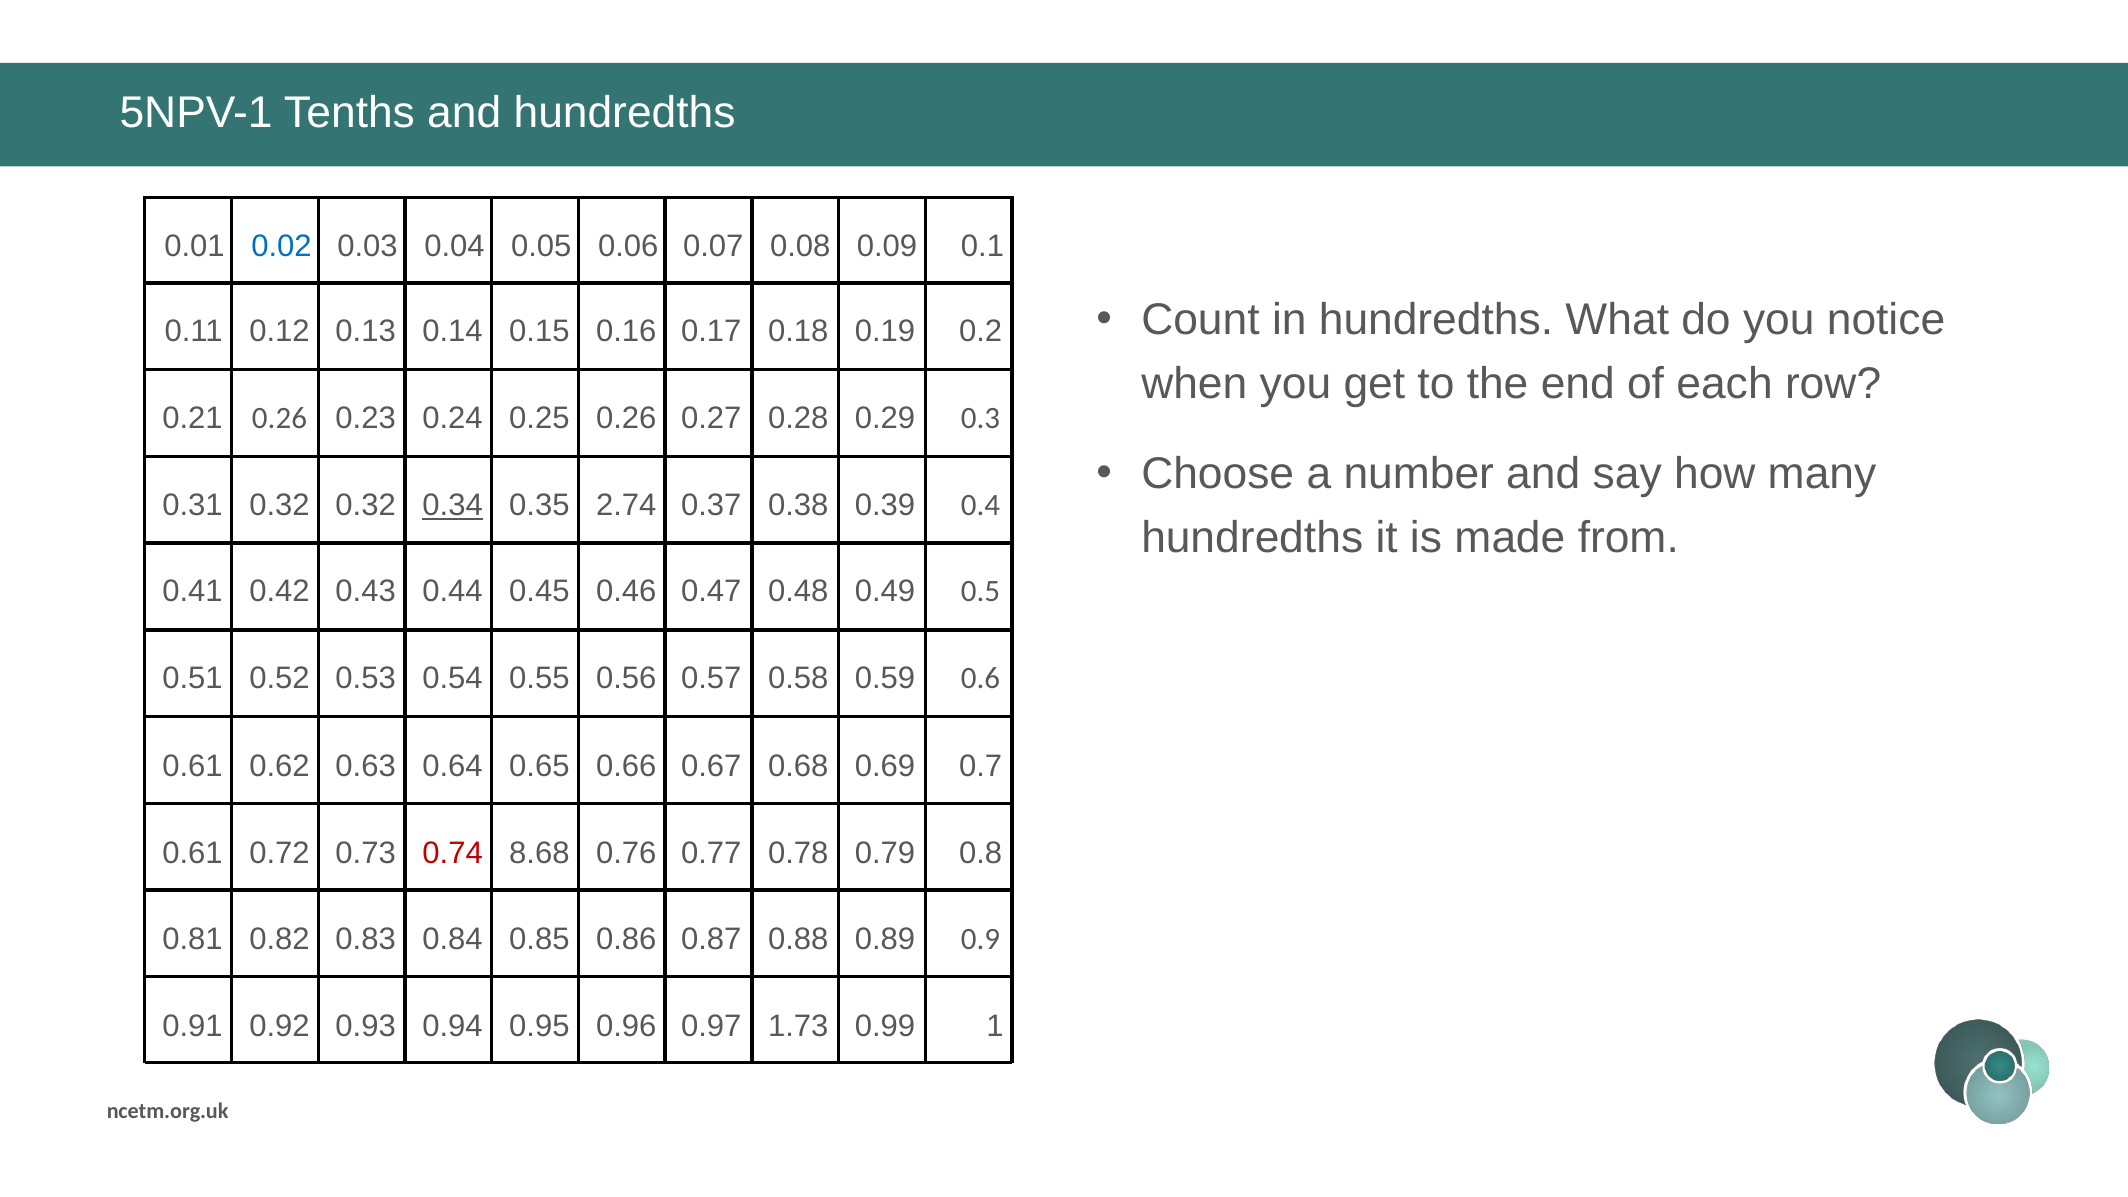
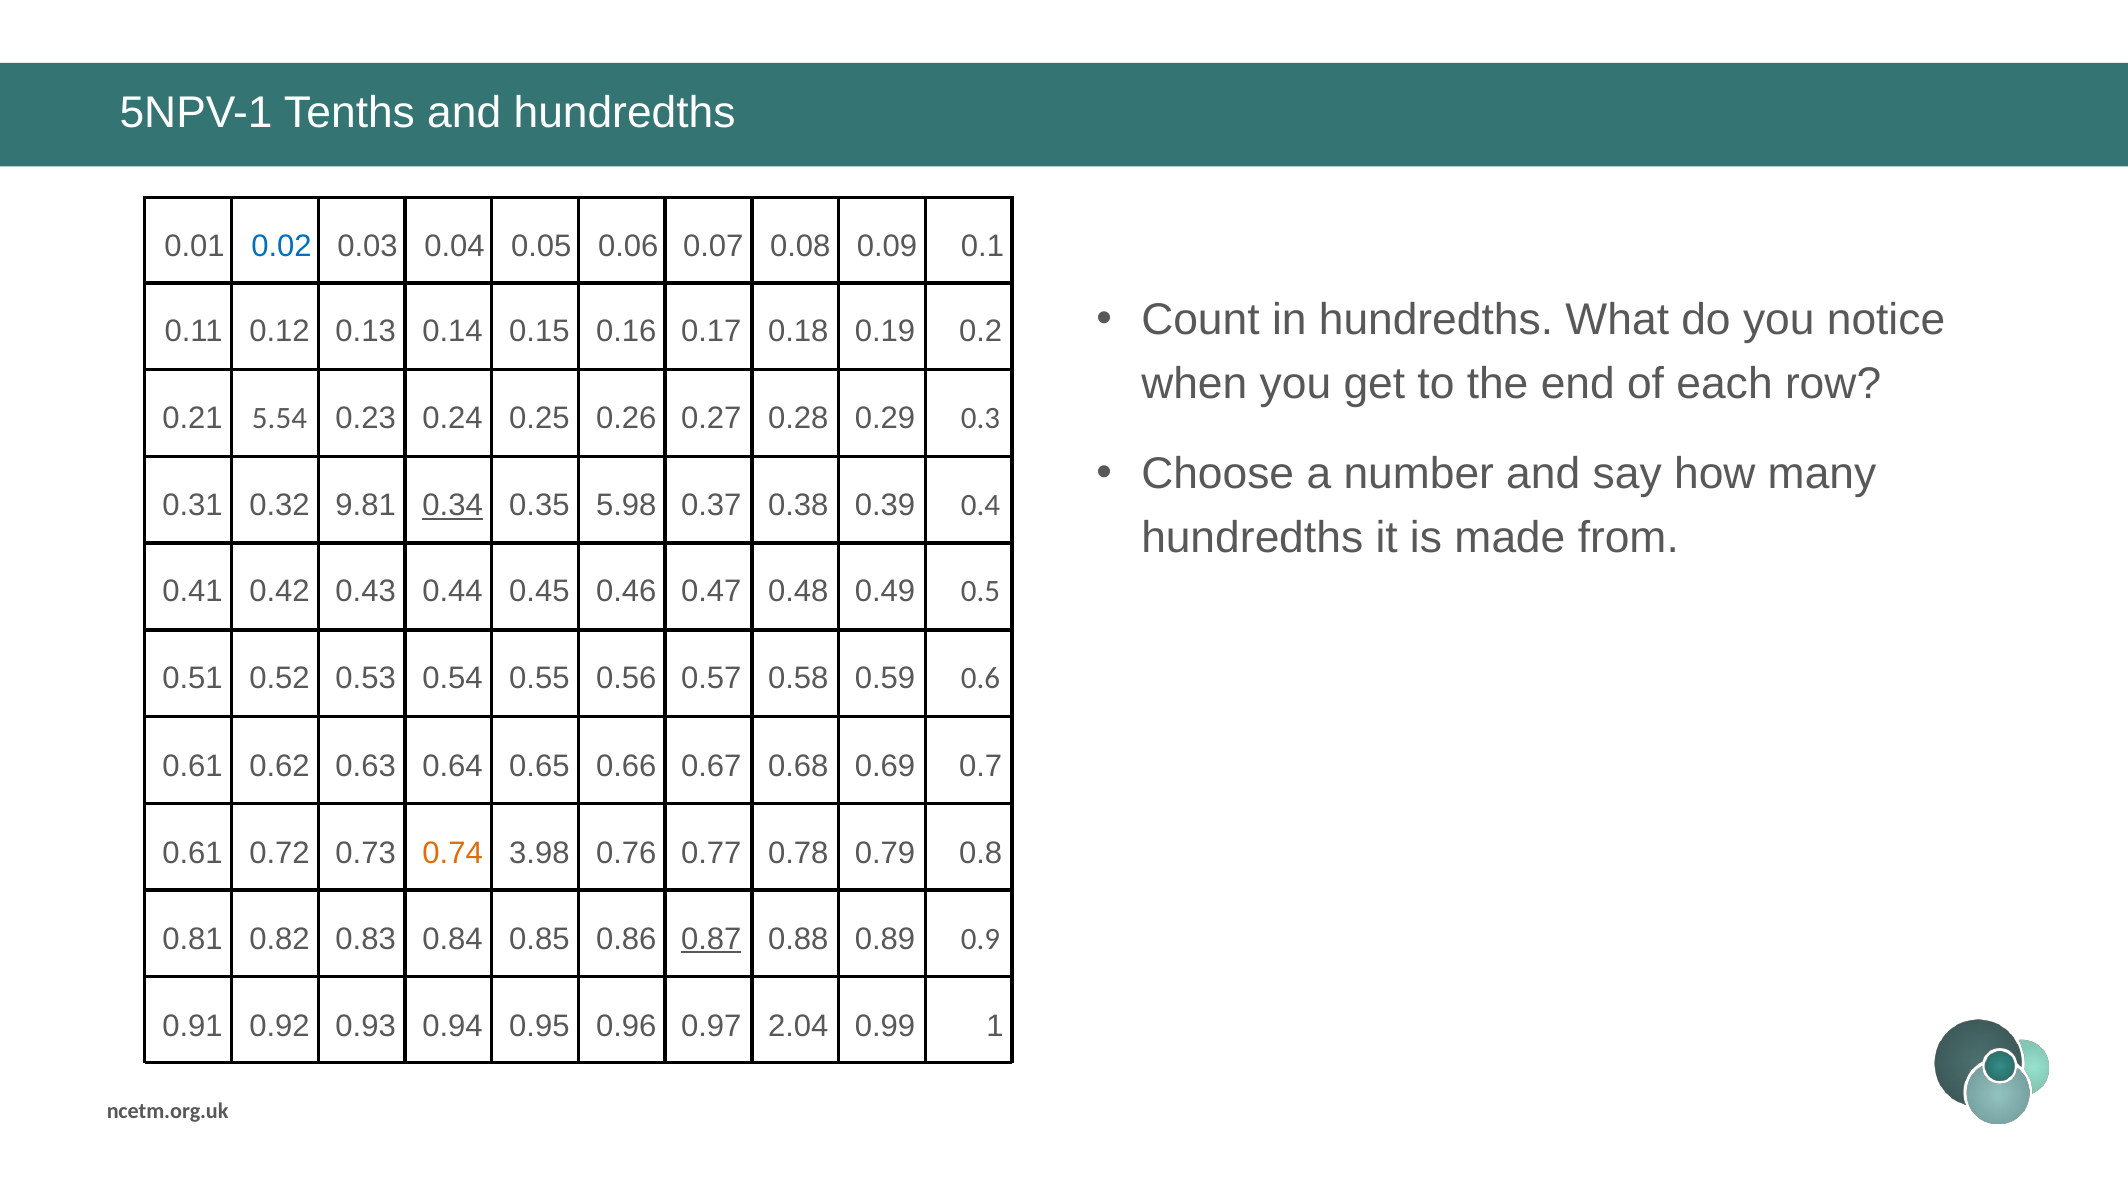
0.26 at (279, 418): 0.26 -> 5.54
0.32 at (366, 505): 0.32 -> 9.81
2.74: 2.74 -> 5.98
0.74 colour: red -> orange
8.68: 8.68 -> 3.98
0.87 underline: none -> present
1.73: 1.73 -> 2.04
